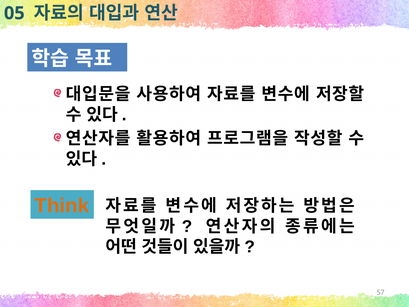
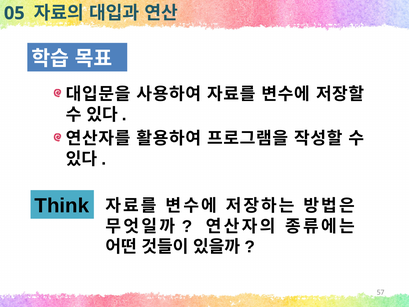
Think colour: orange -> black
